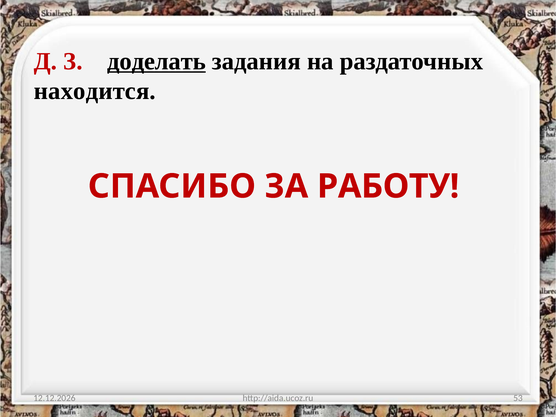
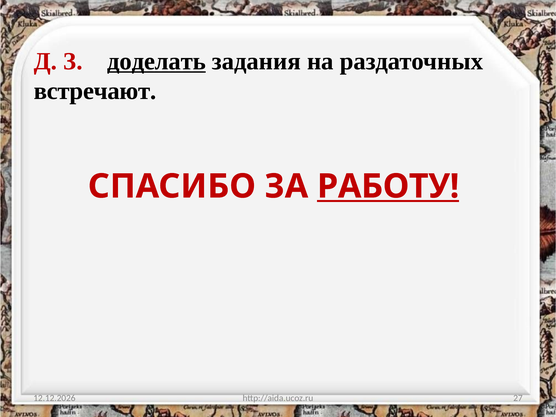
находится: находится -> встречают
РАБОТУ underline: none -> present
53: 53 -> 27
